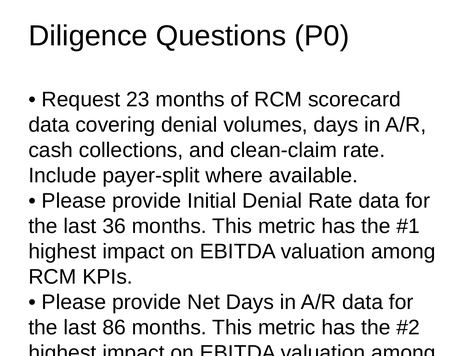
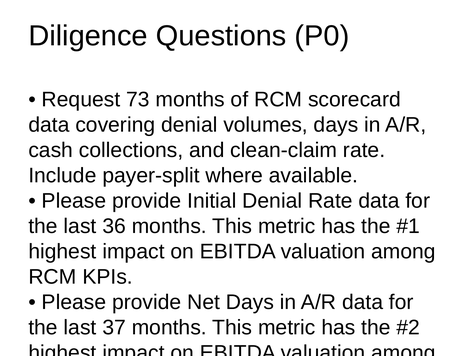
23: 23 -> 73
86: 86 -> 37
